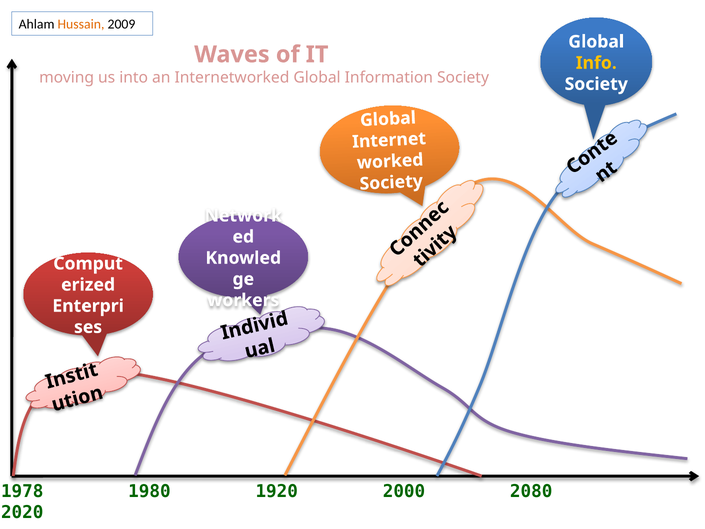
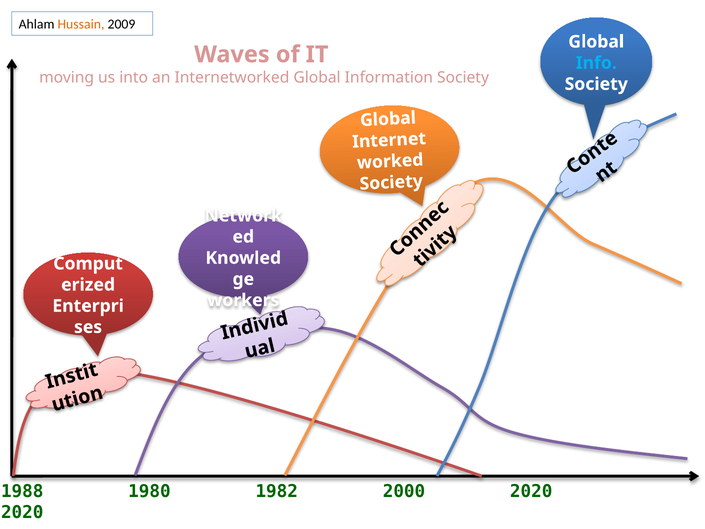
Info colour: yellow -> light blue
1978: 1978 -> 1988
1920: 1920 -> 1982
2000 2080: 2080 -> 2020
